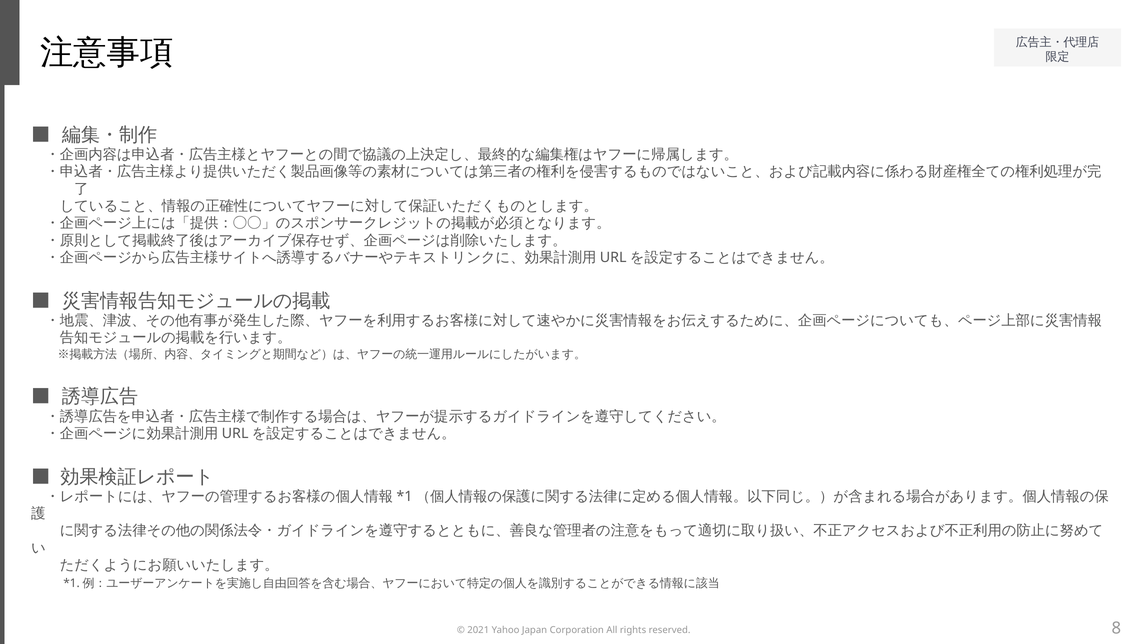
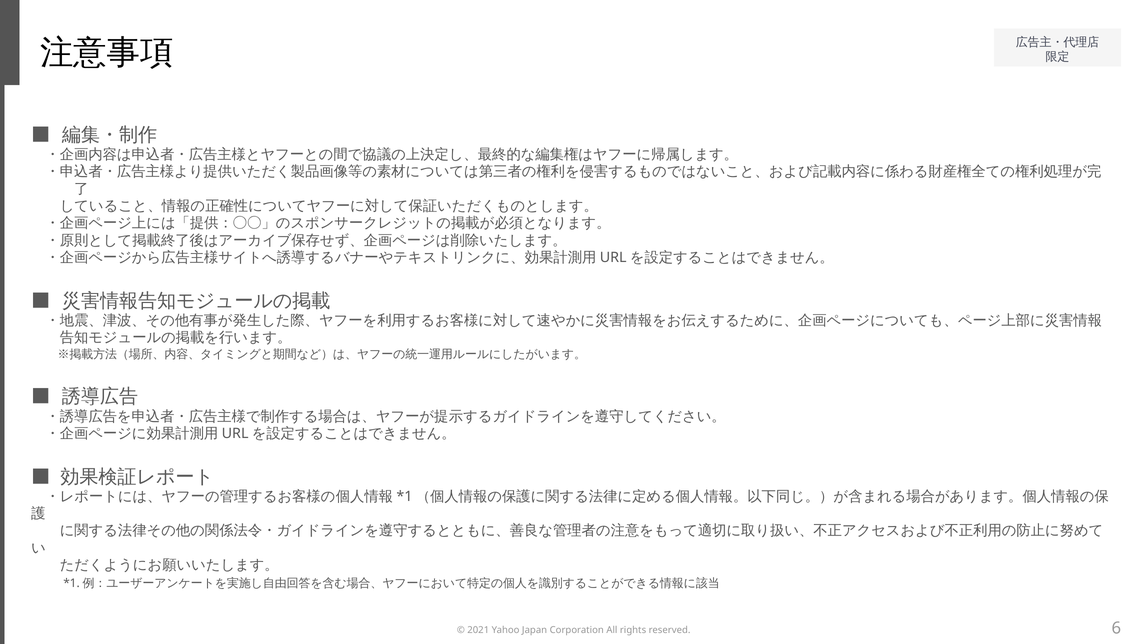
8: 8 -> 6
